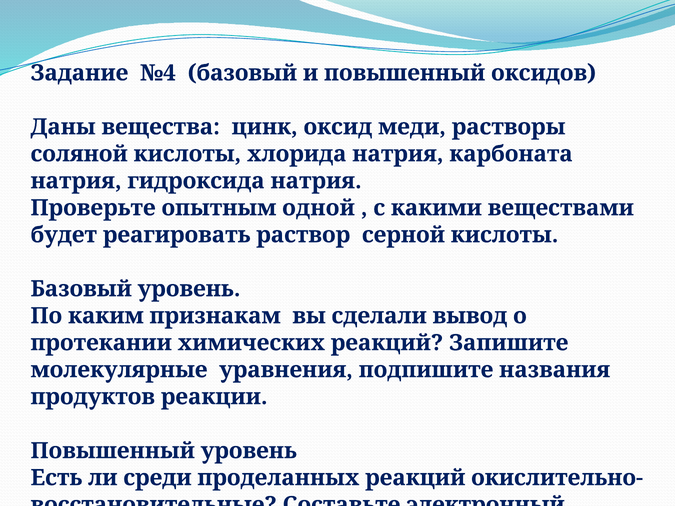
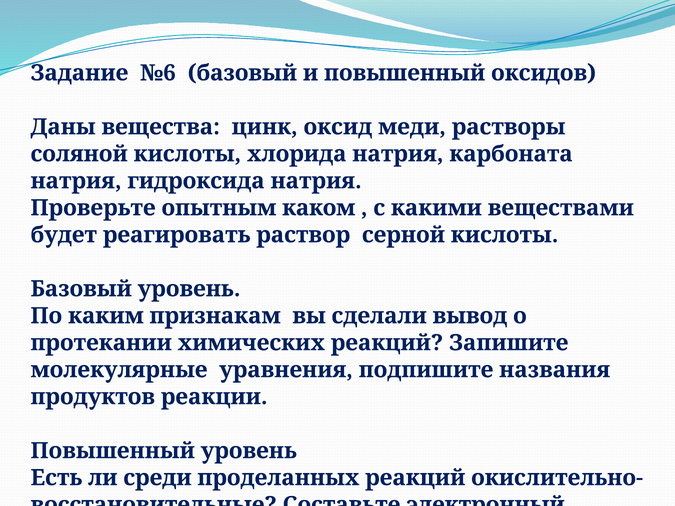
№4: №4 -> №6
одной: одной -> каком
